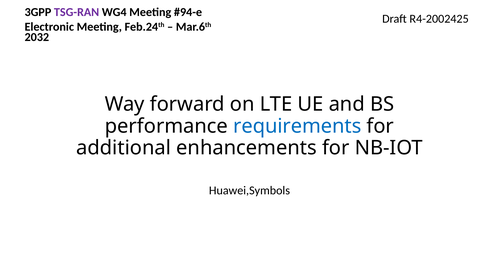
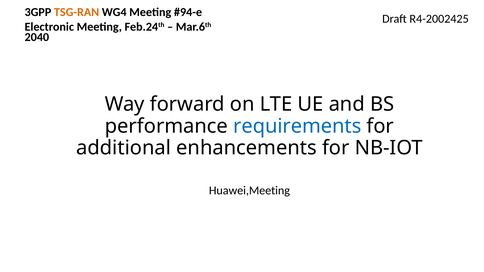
TSG-RAN colour: purple -> orange
2032: 2032 -> 2040
Huawei,Symbols: Huawei,Symbols -> Huawei,Meeting
